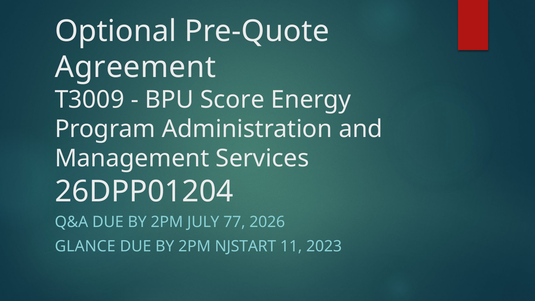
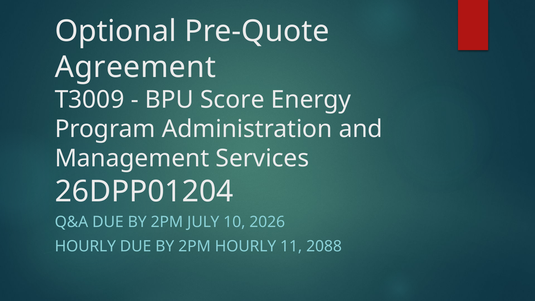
77: 77 -> 10
GLANCE at (85, 246): GLANCE -> HOURLY
2PM NJSTART: NJSTART -> HOURLY
2023: 2023 -> 2088
